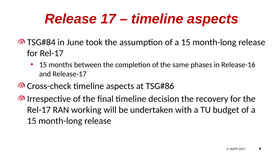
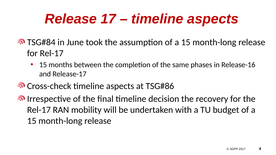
working: working -> mobility
